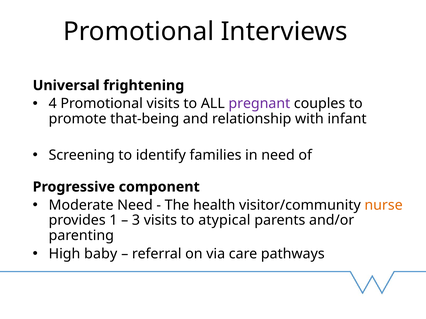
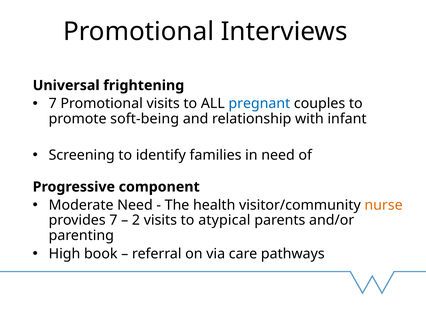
4 at (53, 104): 4 -> 7
pregnant colour: purple -> blue
that-being: that-being -> soft-being
provides 1: 1 -> 7
3: 3 -> 2
baby: baby -> book
